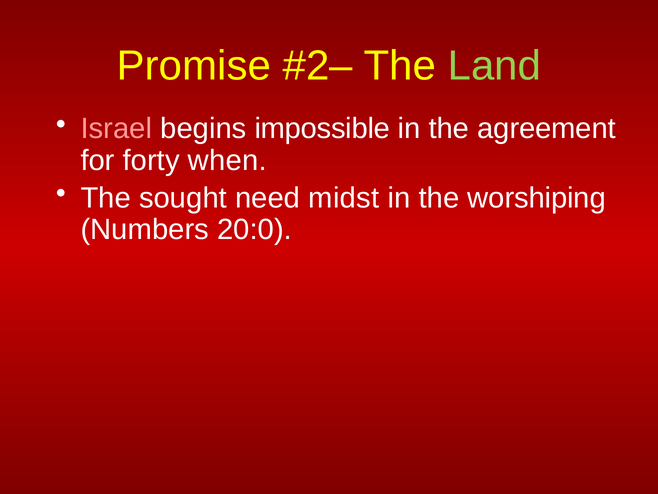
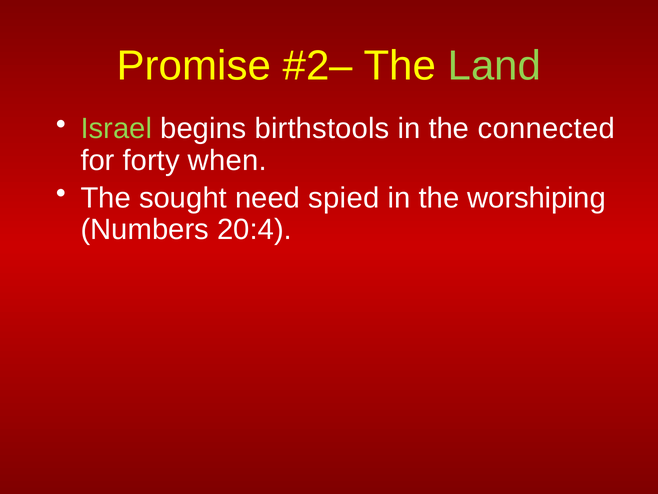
Israel colour: pink -> light green
impossible: impossible -> birthstools
agreement: agreement -> connected
midst: midst -> spied
20:0: 20:0 -> 20:4
